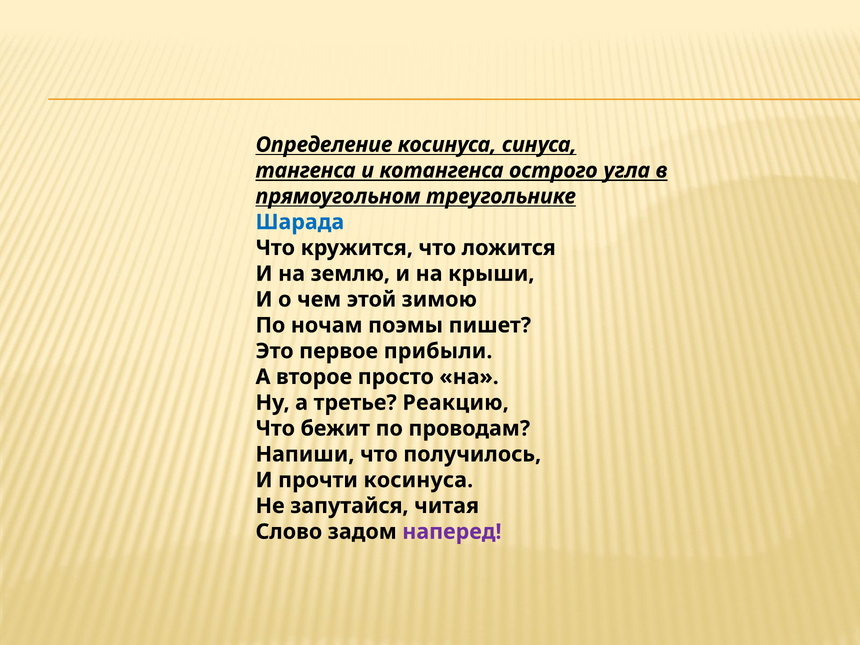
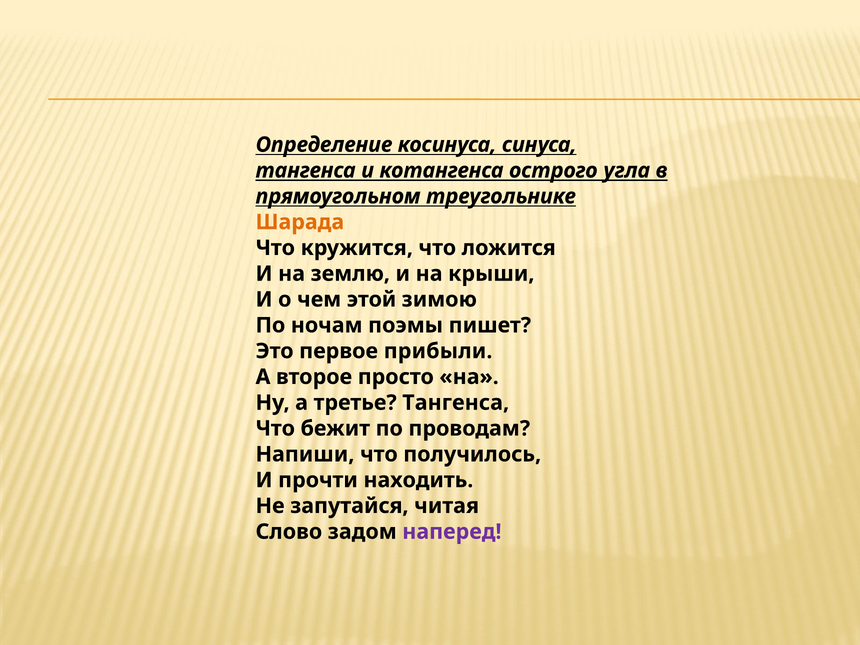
Шарада colour: blue -> orange
третье Реакцию: Реакцию -> Тангенса
прочти косинуса: косинуса -> находить
